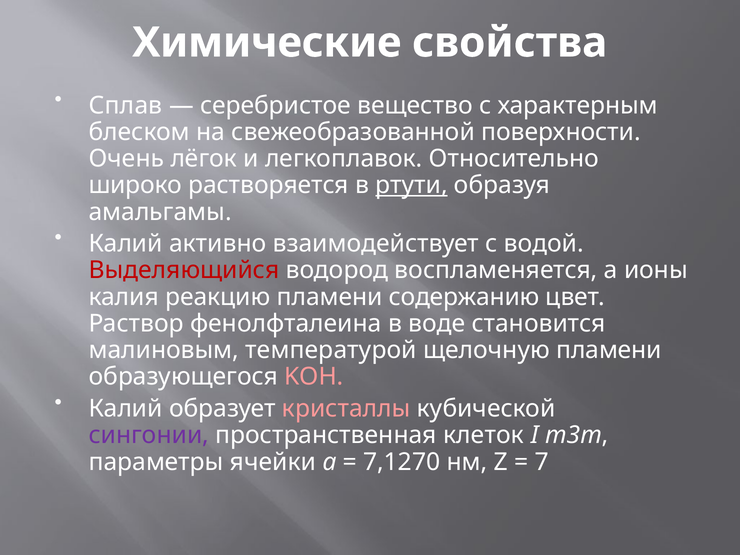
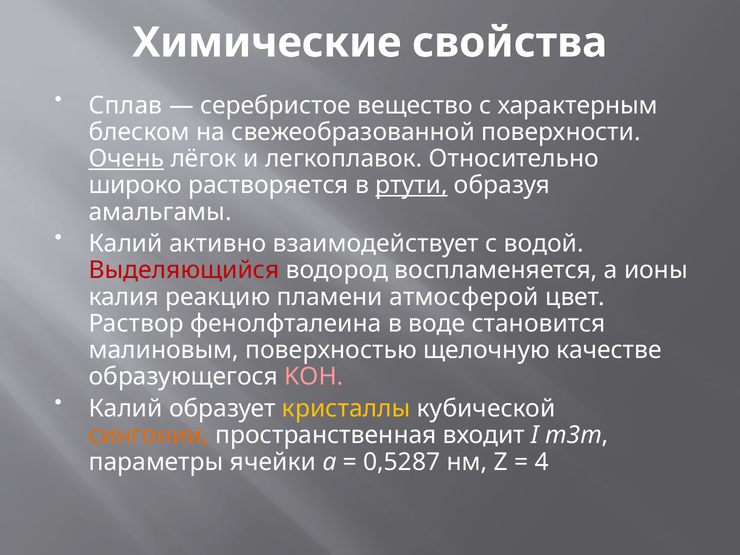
Очень underline: none -> present
содержанию: содержанию -> атмосферой
температурой: температурой -> поверхностью
щелочную пламени: пламени -> качестве
кристаллы colour: pink -> yellow
сингонии colour: purple -> orange
клеток: клеток -> входит
7,1270: 7,1270 -> 0,5287
7: 7 -> 4
